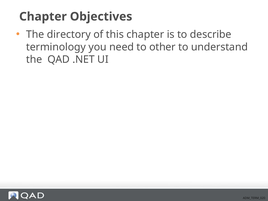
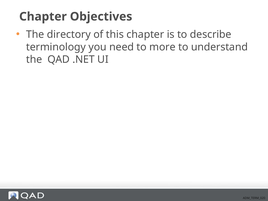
other: other -> more
